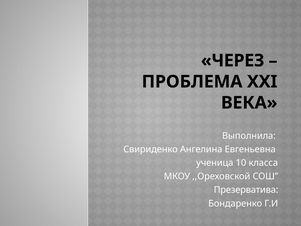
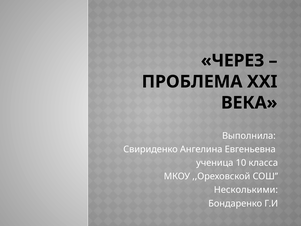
Презерватива: Презерватива -> Несколькими
